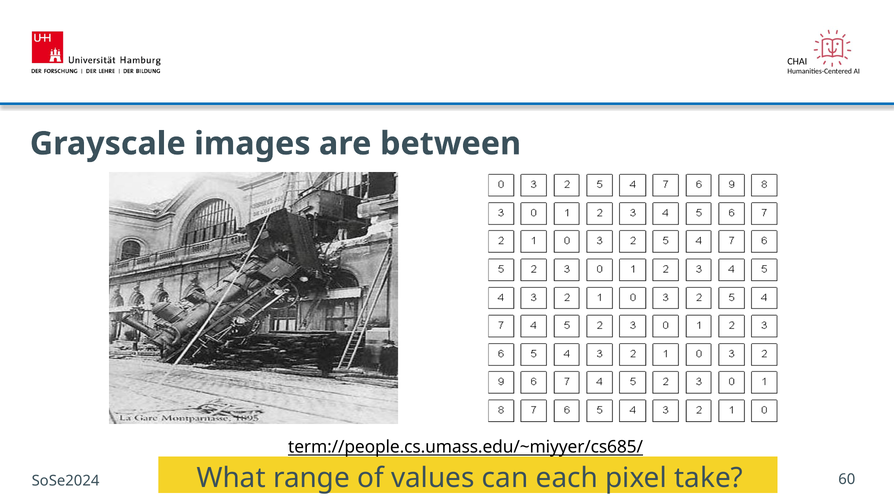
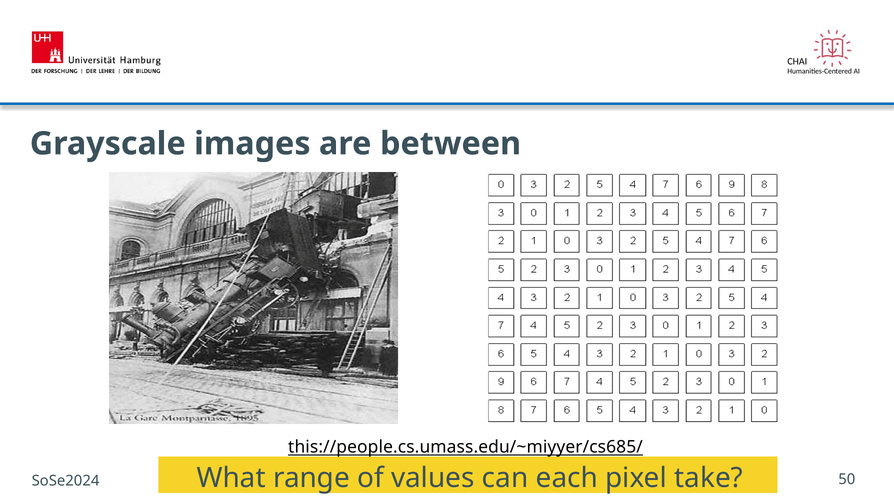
term://people.cs.umass.edu/~miyyer/cs685/: term://people.cs.umass.edu/~miyyer/cs685/ -> this://people.cs.umass.edu/~miyyer/cs685/
60: 60 -> 50
